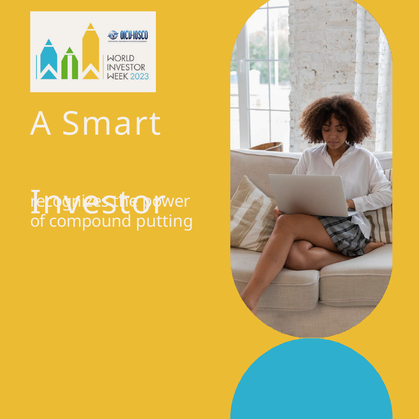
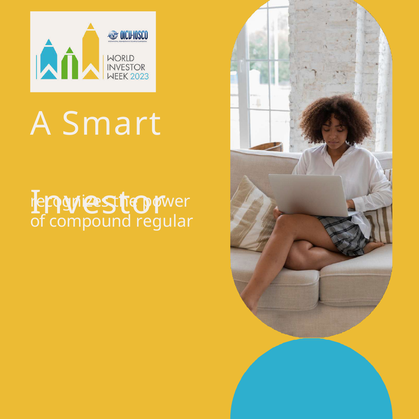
putting: putting -> regular
